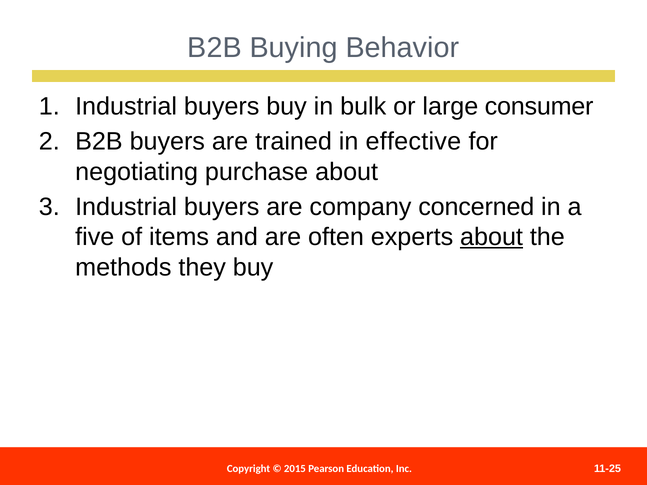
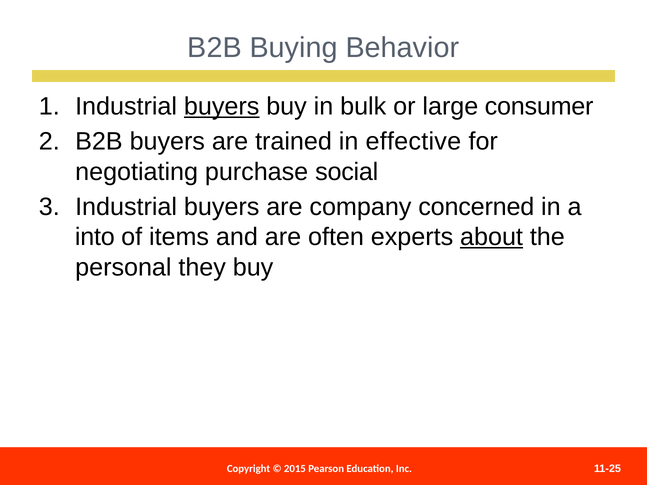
buyers at (222, 106) underline: none -> present
purchase about: about -> social
five: five -> into
methods: methods -> personal
